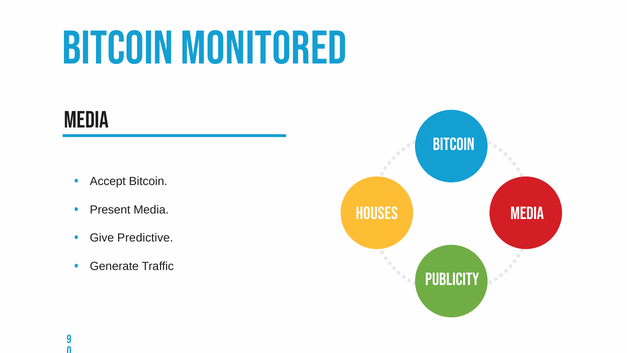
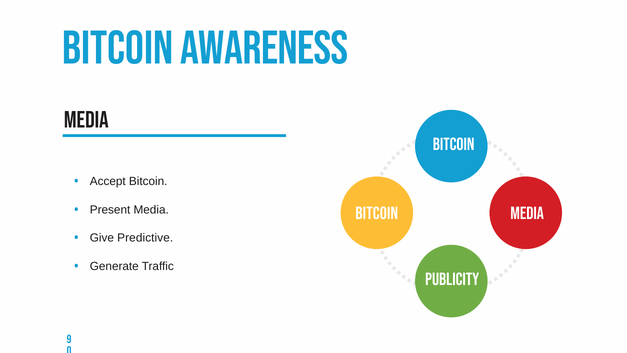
monitored: monitored -> awareness
houses at (377, 213): houses -> bitcoin
